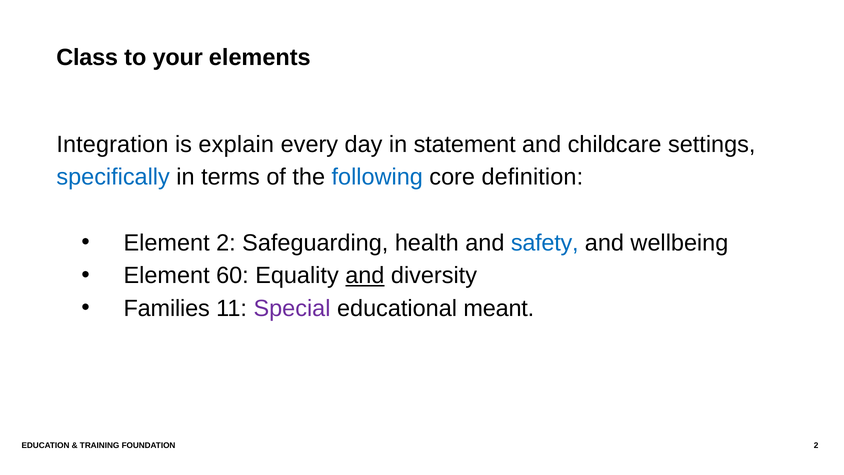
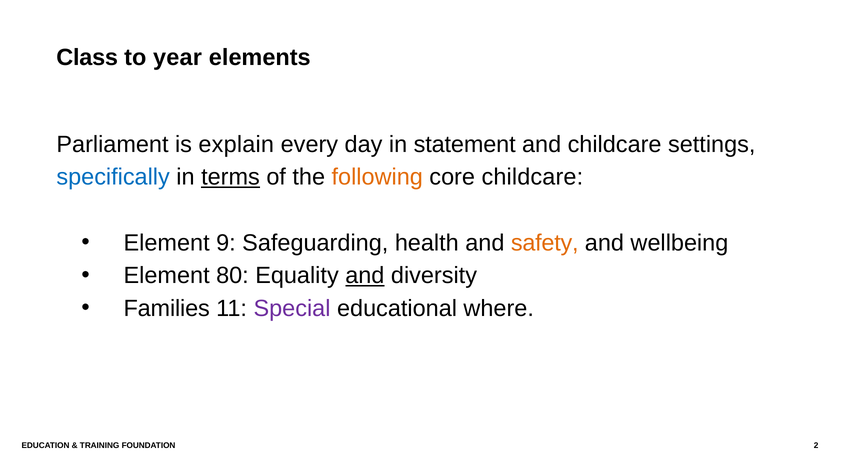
your: your -> year
Integration: Integration -> Parliament
terms underline: none -> present
following colour: blue -> orange
core definition: definition -> childcare
Element 2: 2 -> 9
safety colour: blue -> orange
60: 60 -> 80
meant: meant -> where
